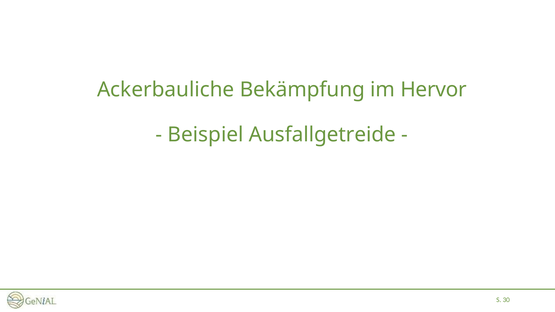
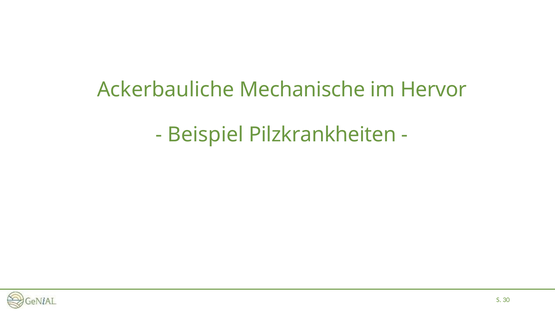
Bekämpfung: Bekämpfung -> Mechanische
Ausfallgetreide: Ausfallgetreide -> Pilzkrankheiten
